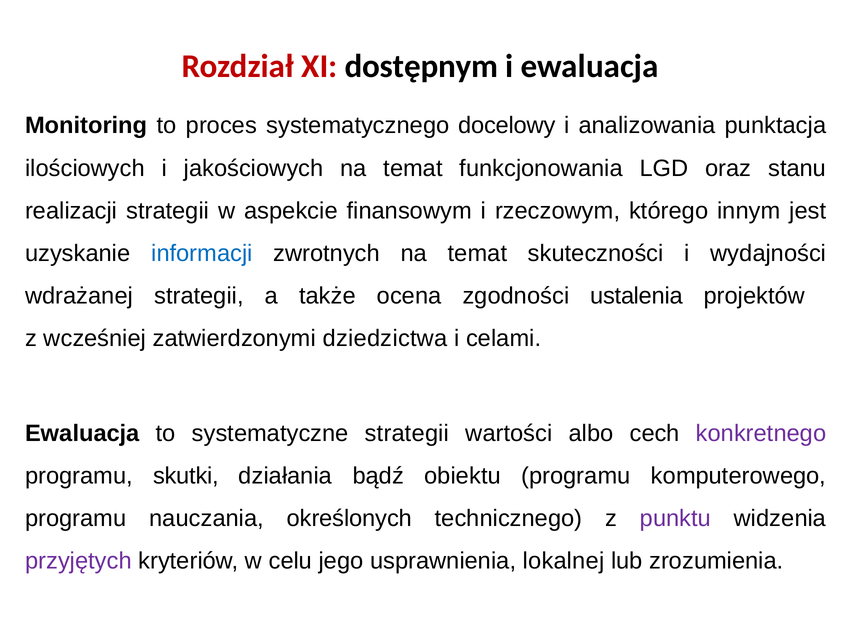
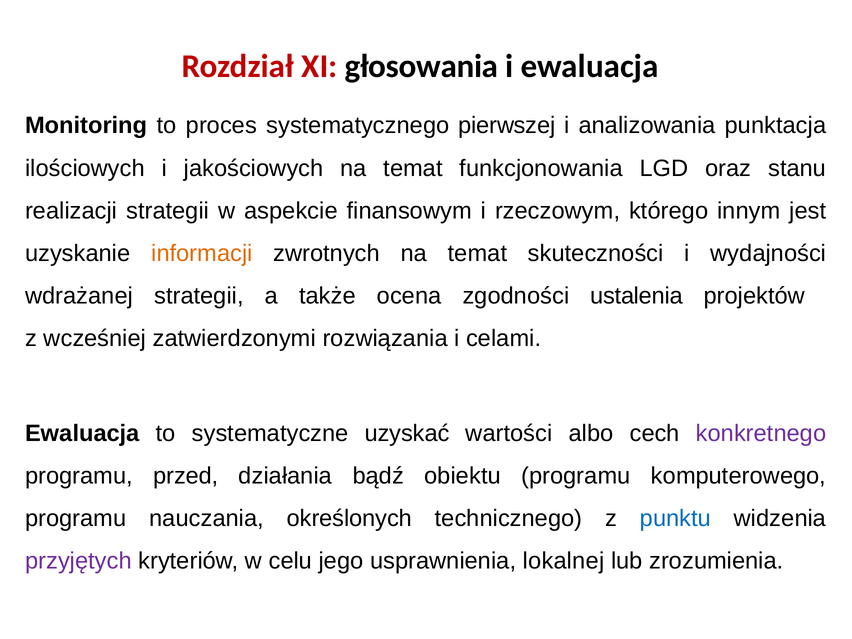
dostępnym: dostępnym -> głosowania
docelowy: docelowy -> pierwszej
informacji colour: blue -> orange
dziedzictwa: dziedzictwa -> rozwiązania
systematyczne strategii: strategii -> uzyskać
skutki: skutki -> przed
punktu colour: purple -> blue
